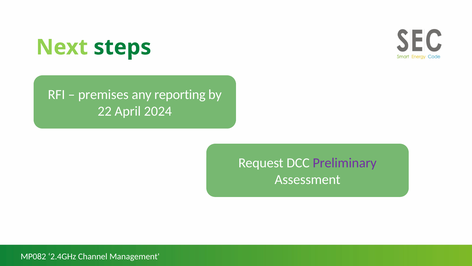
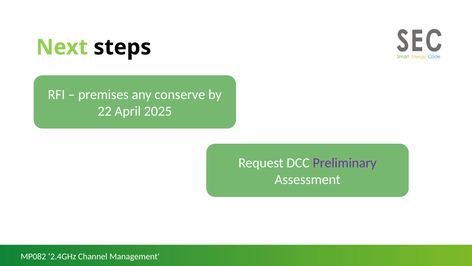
steps colour: green -> black
reporting: reporting -> conserve
2024: 2024 -> 2025
